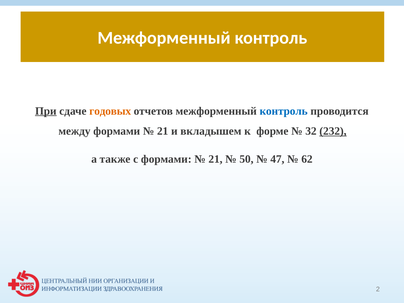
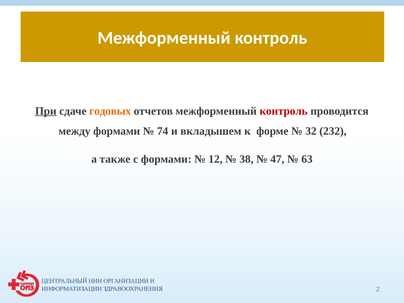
контроль at (284, 111) colour: blue -> red
21 at (163, 131): 21 -> 74
232 underline: present -> none
21 at (216, 159): 21 -> 12
50: 50 -> 38
62: 62 -> 63
